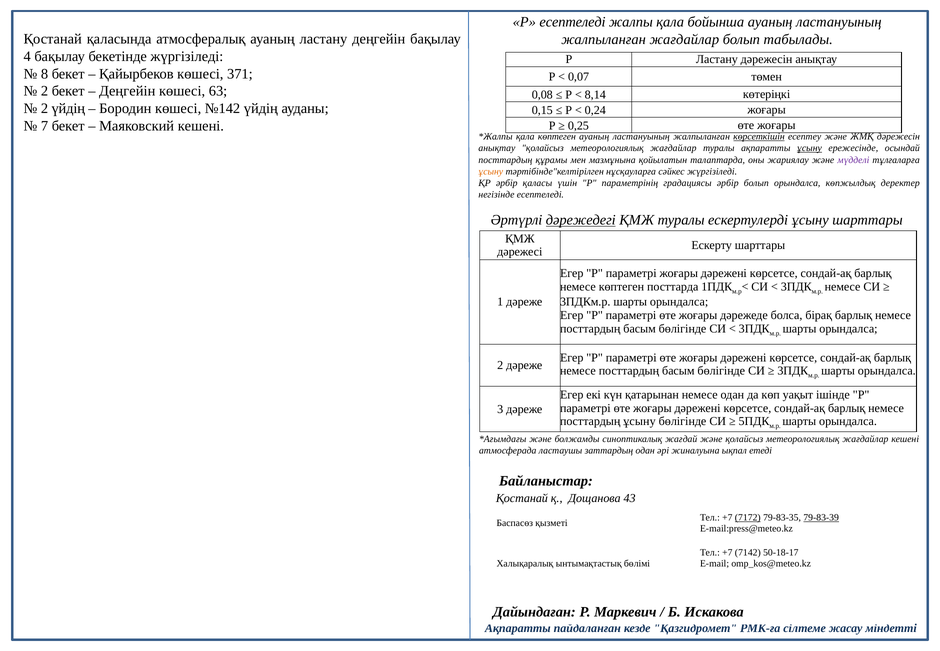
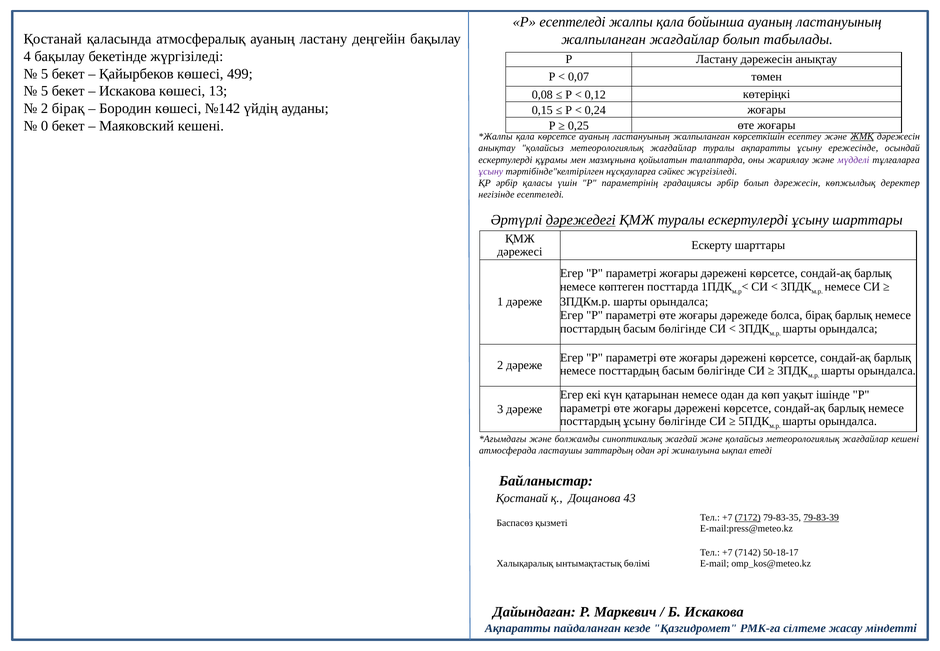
8 at (45, 74): 8 -> 5
371: 371 -> 499
2 at (45, 91): 2 -> 5
Деңгейін at (127, 91): Деңгейін -> Искакова
63: 63 -> 13
8,14: 8,14 -> 0,12
2 үйдің: үйдің -> бірақ
7: 7 -> 0
қала көптеген: көптеген -> көрсетсе
көрсеткішін underline: present -> none
ЖМҚ underline: none -> present
ұсыну at (809, 148) underline: present -> none
посттардың at (505, 160): посттардың -> ескертулерді
ұсыну at (491, 171) colour: orange -> purple
болып орындалса: орындалса -> дәрежесін
